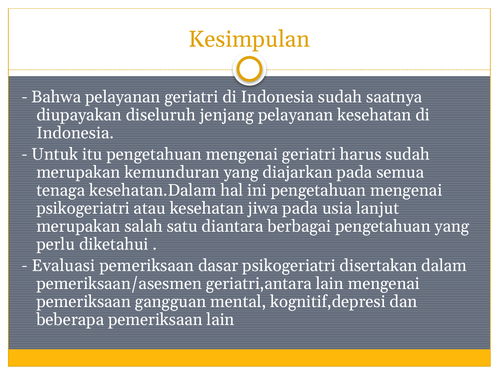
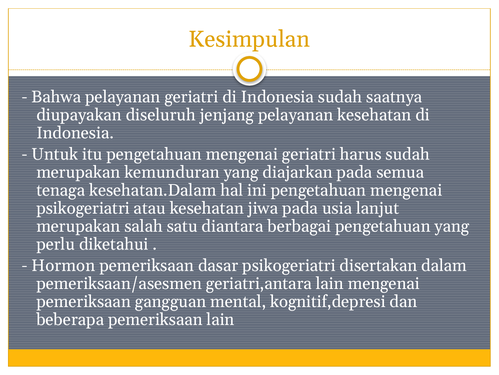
Evaluasi: Evaluasi -> Hormon
